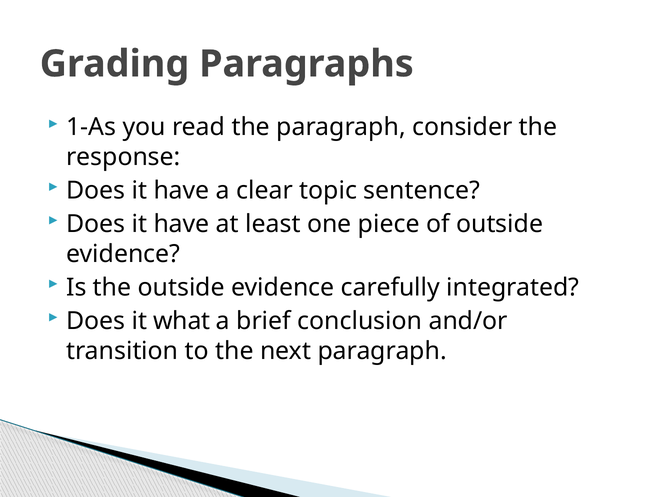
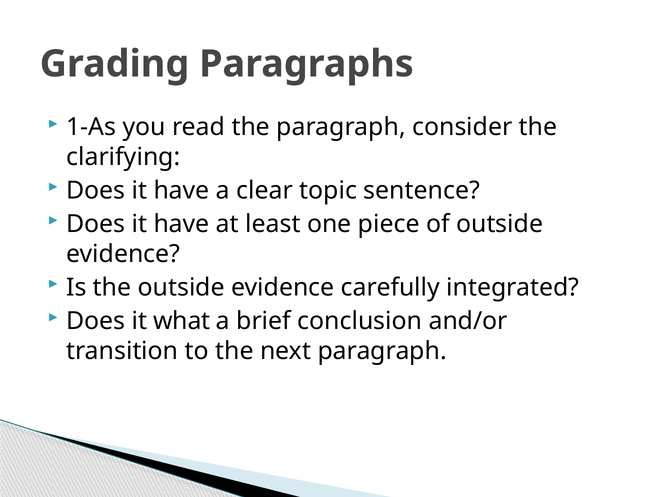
response: response -> clarifying
